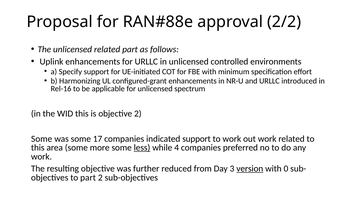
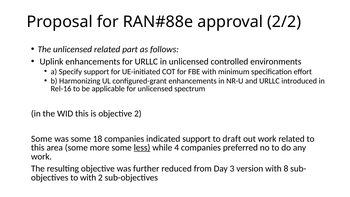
17: 17 -> 18
to work: work -> draft
version underline: present -> none
0: 0 -> 8
to part: part -> with
